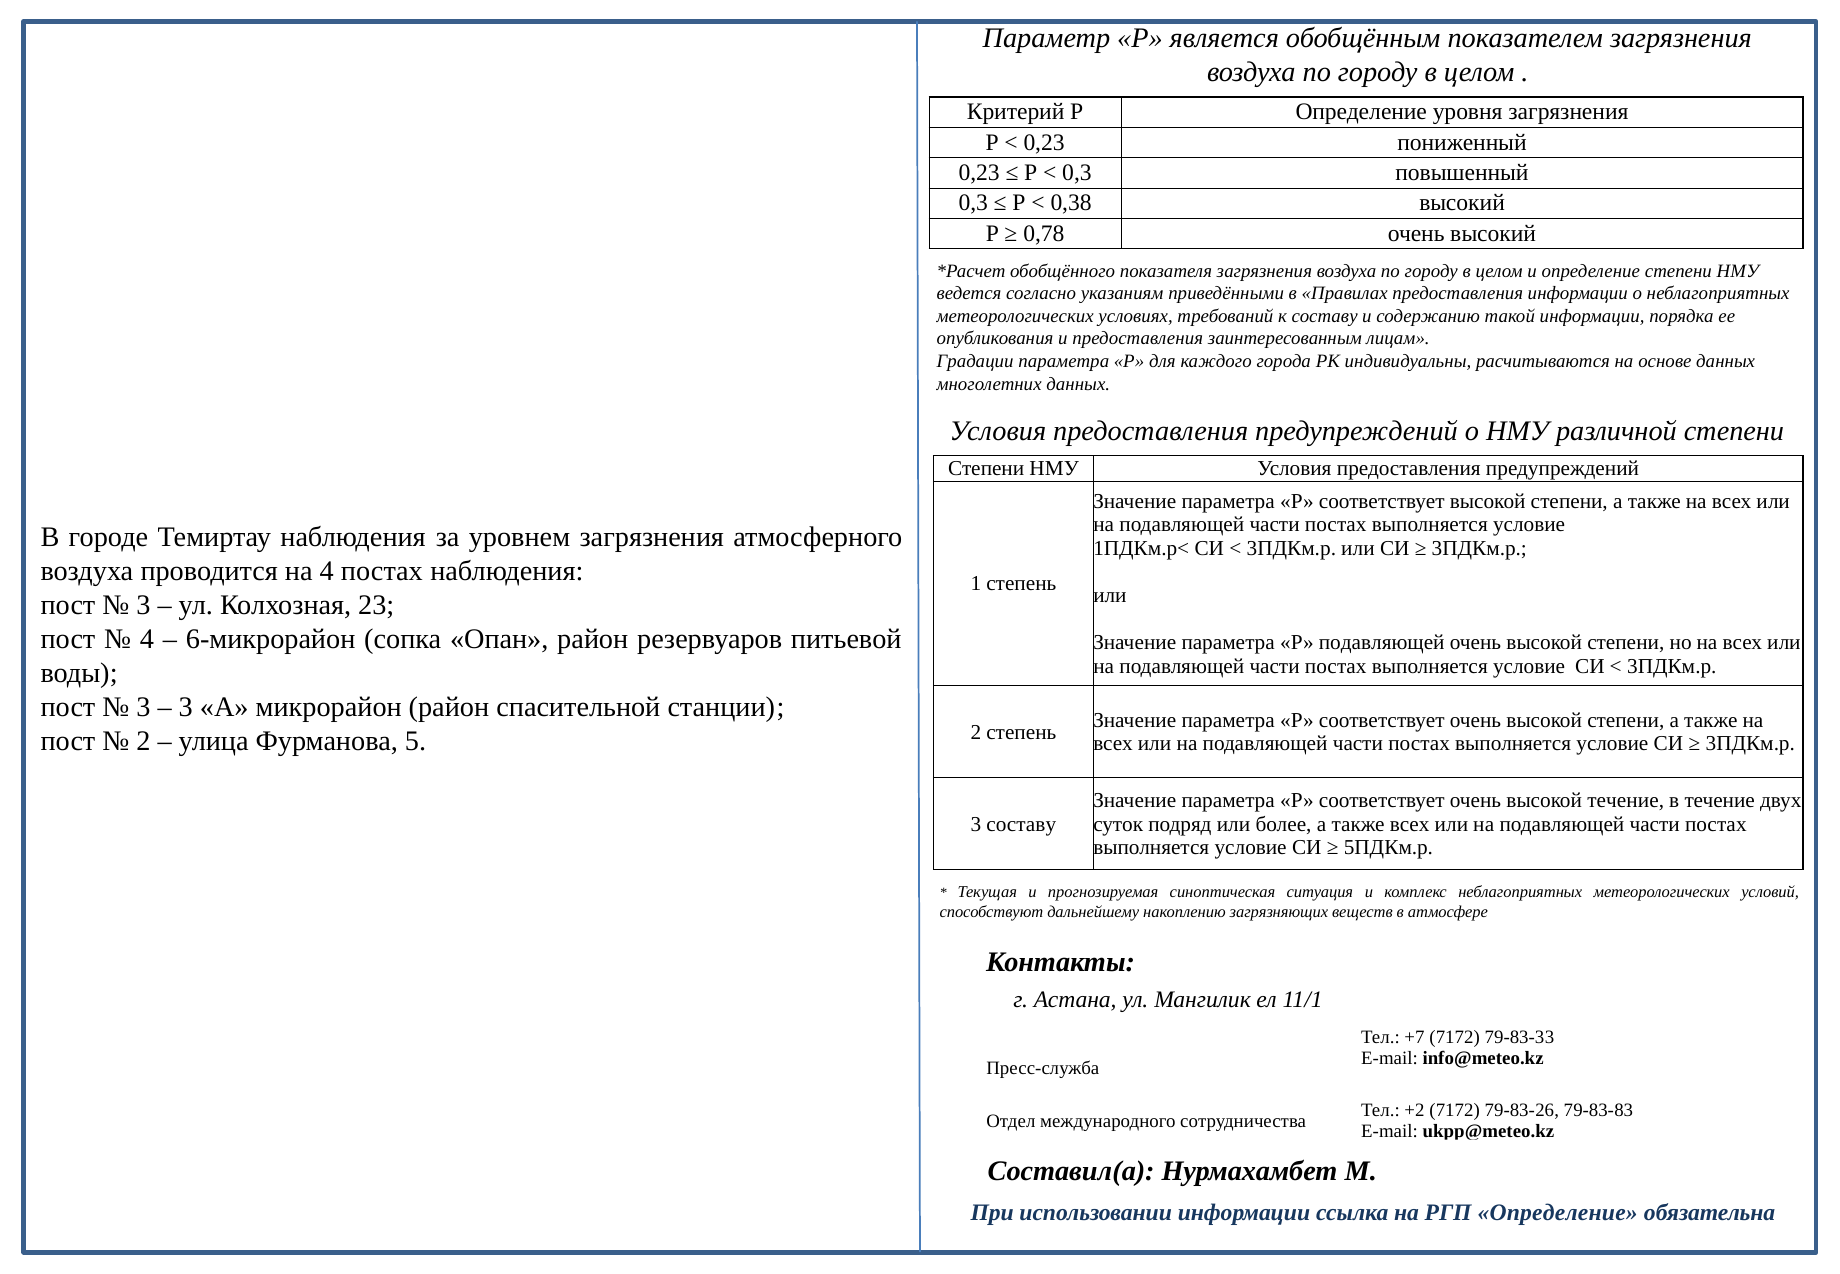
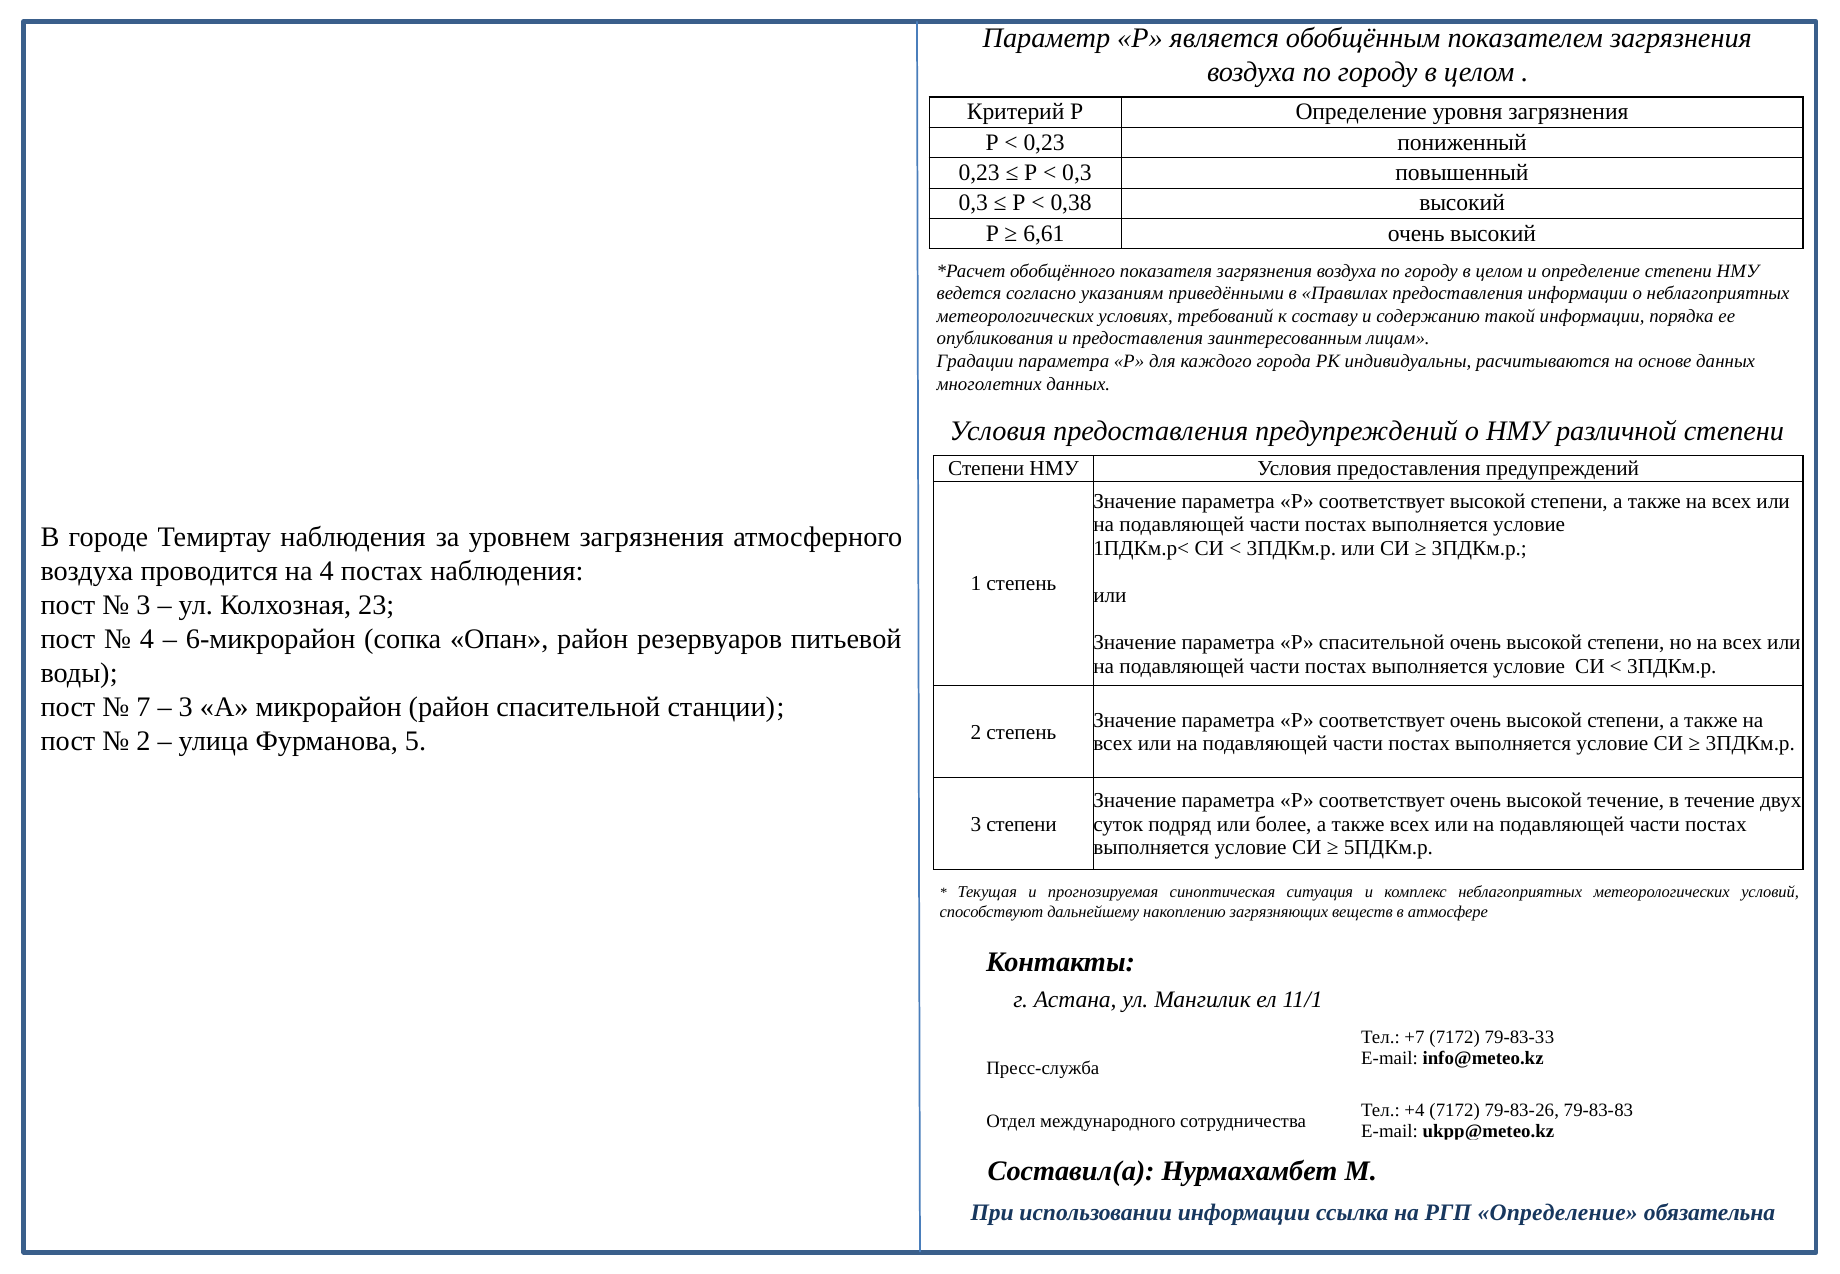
0,78: 0,78 -> 6,61
Р подавляющей: подавляющей -> спасительной
3 at (143, 707): 3 -> 7
3 составу: составу -> степени
+2: +2 -> +4
